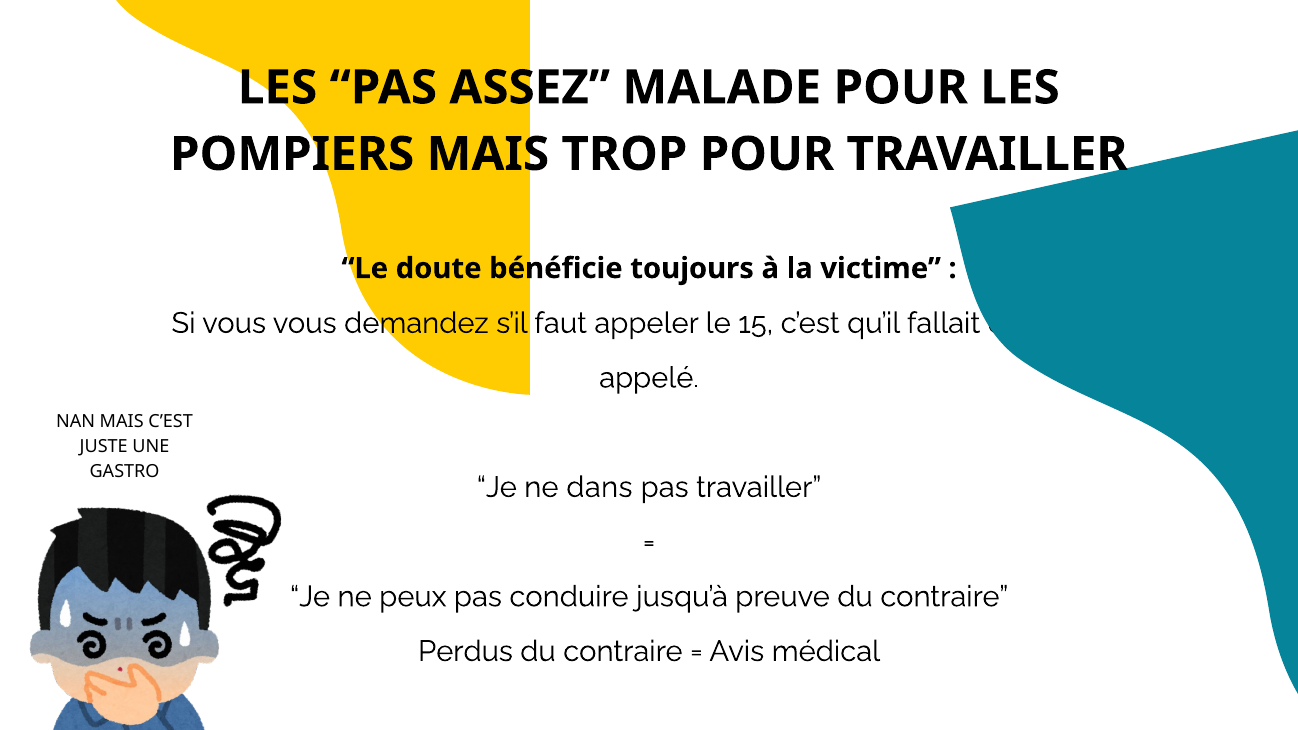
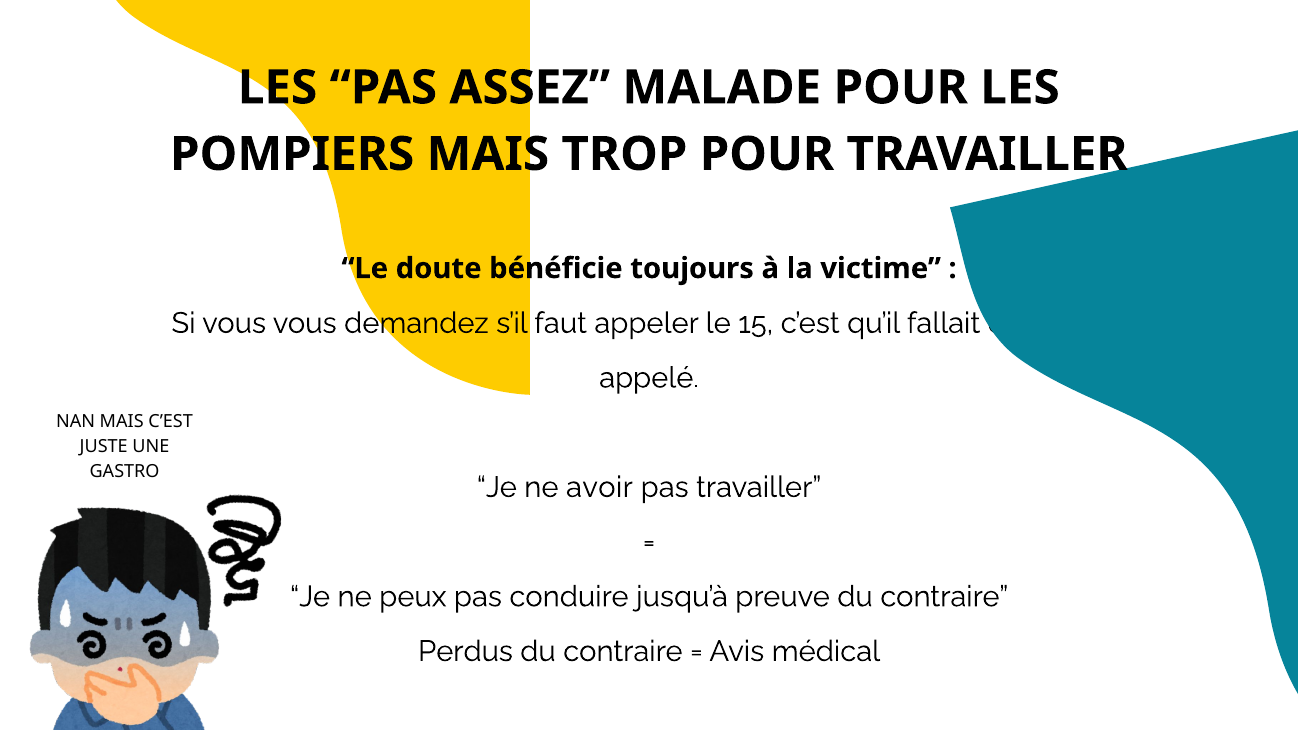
dans: dans -> avoir
